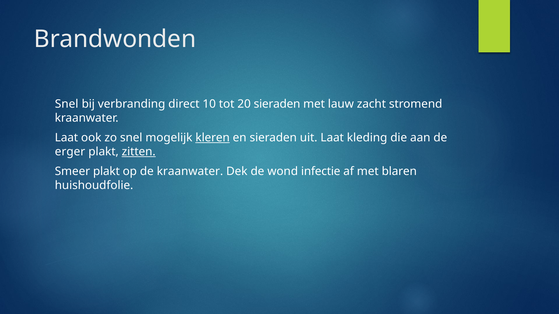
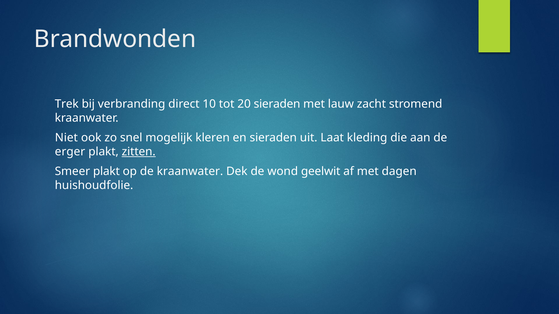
Snel at (67, 104): Snel -> Trek
Laat at (66, 138): Laat -> Niet
kleren underline: present -> none
infectie: infectie -> geelwit
blaren: blaren -> dagen
